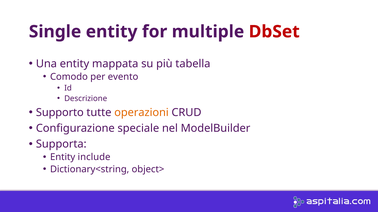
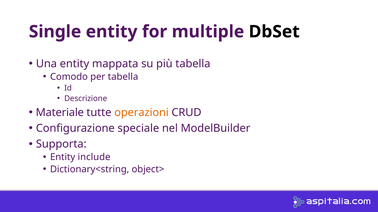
DbSet colour: red -> black
per evento: evento -> tabella
Supporto: Supporto -> Materiale
